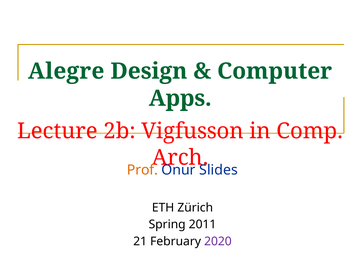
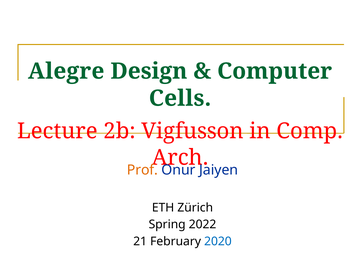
Apps: Apps -> Cells
Slides: Slides -> Jaiyen
2011: 2011 -> 2022
2020 colour: purple -> blue
